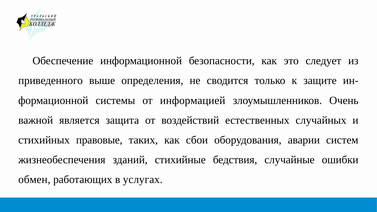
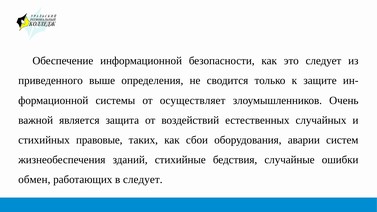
информацией: информацией -> осуществляет
в услугах: услугах -> следует
